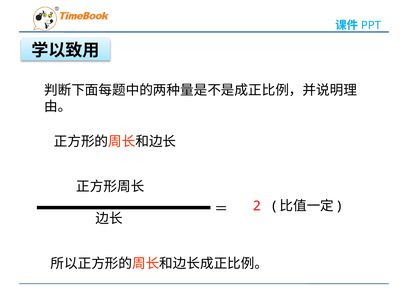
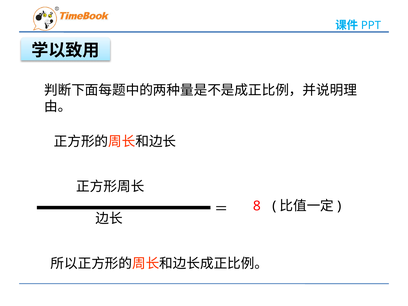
2: 2 -> 8
